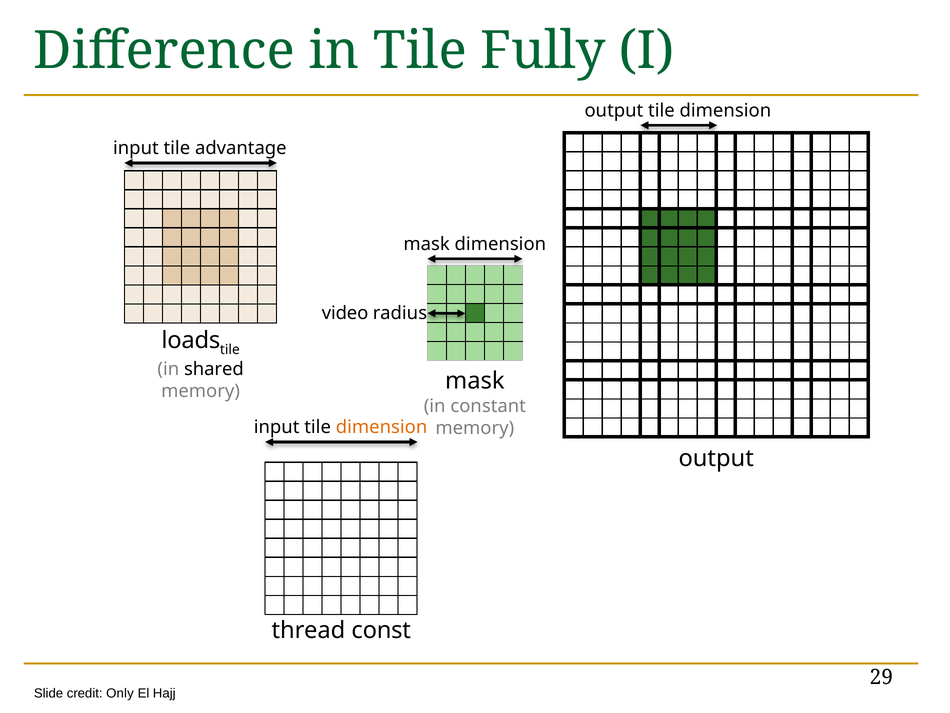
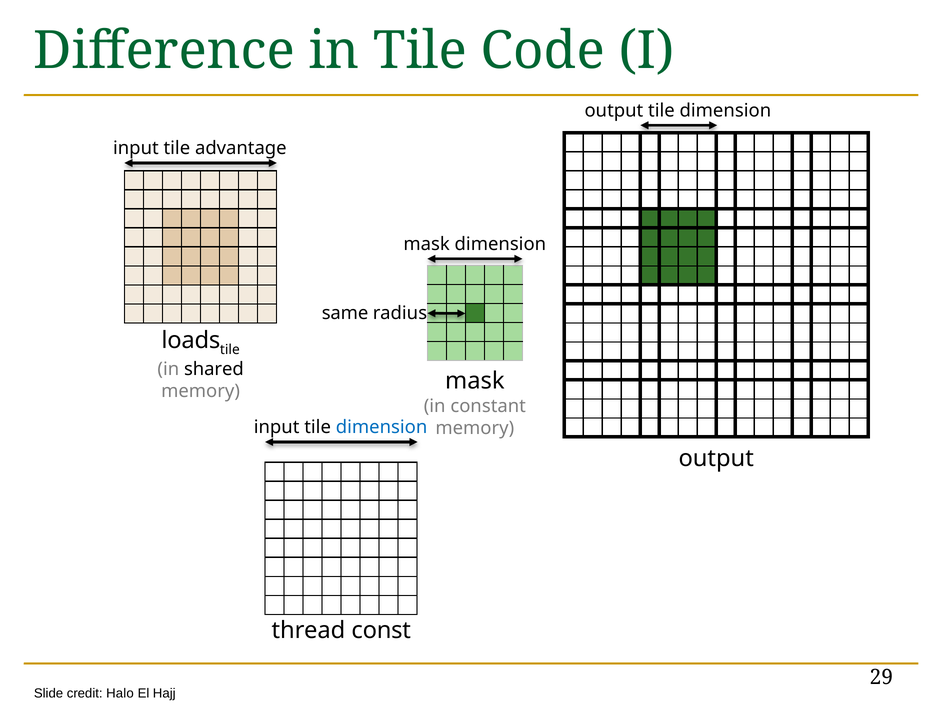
Fully: Fully -> Code
video: video -> same
dimension at (382, 427) colour: orange -> blue
Only: Only -> Halo
